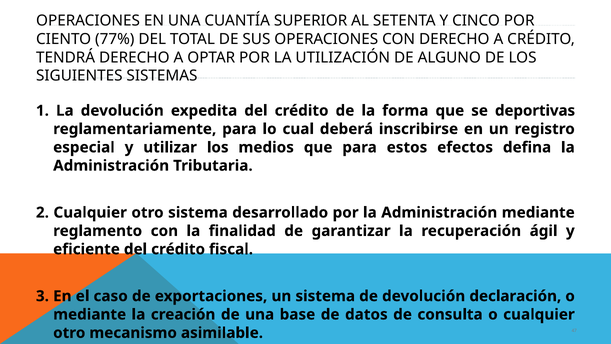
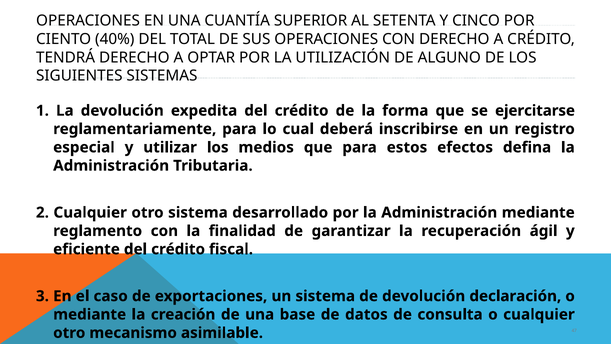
77%: 77% -> 40%
deportivas: deportivas -> ejercitarse
